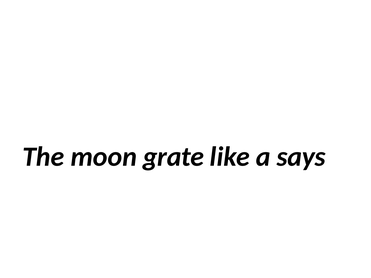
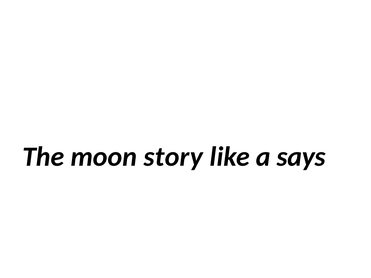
grate: grate -> story
